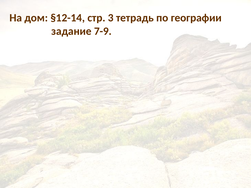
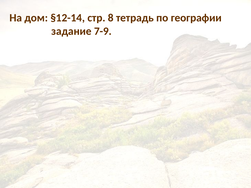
3: 3 -> 8
